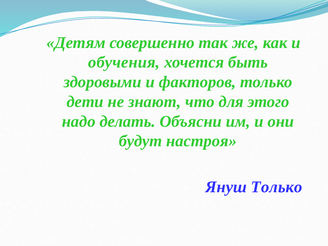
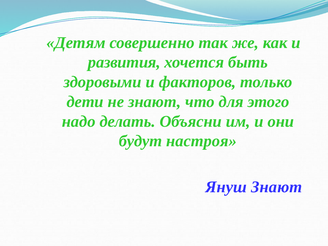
обучения: обучения -> развития
Януш Только: Только -> Знают
